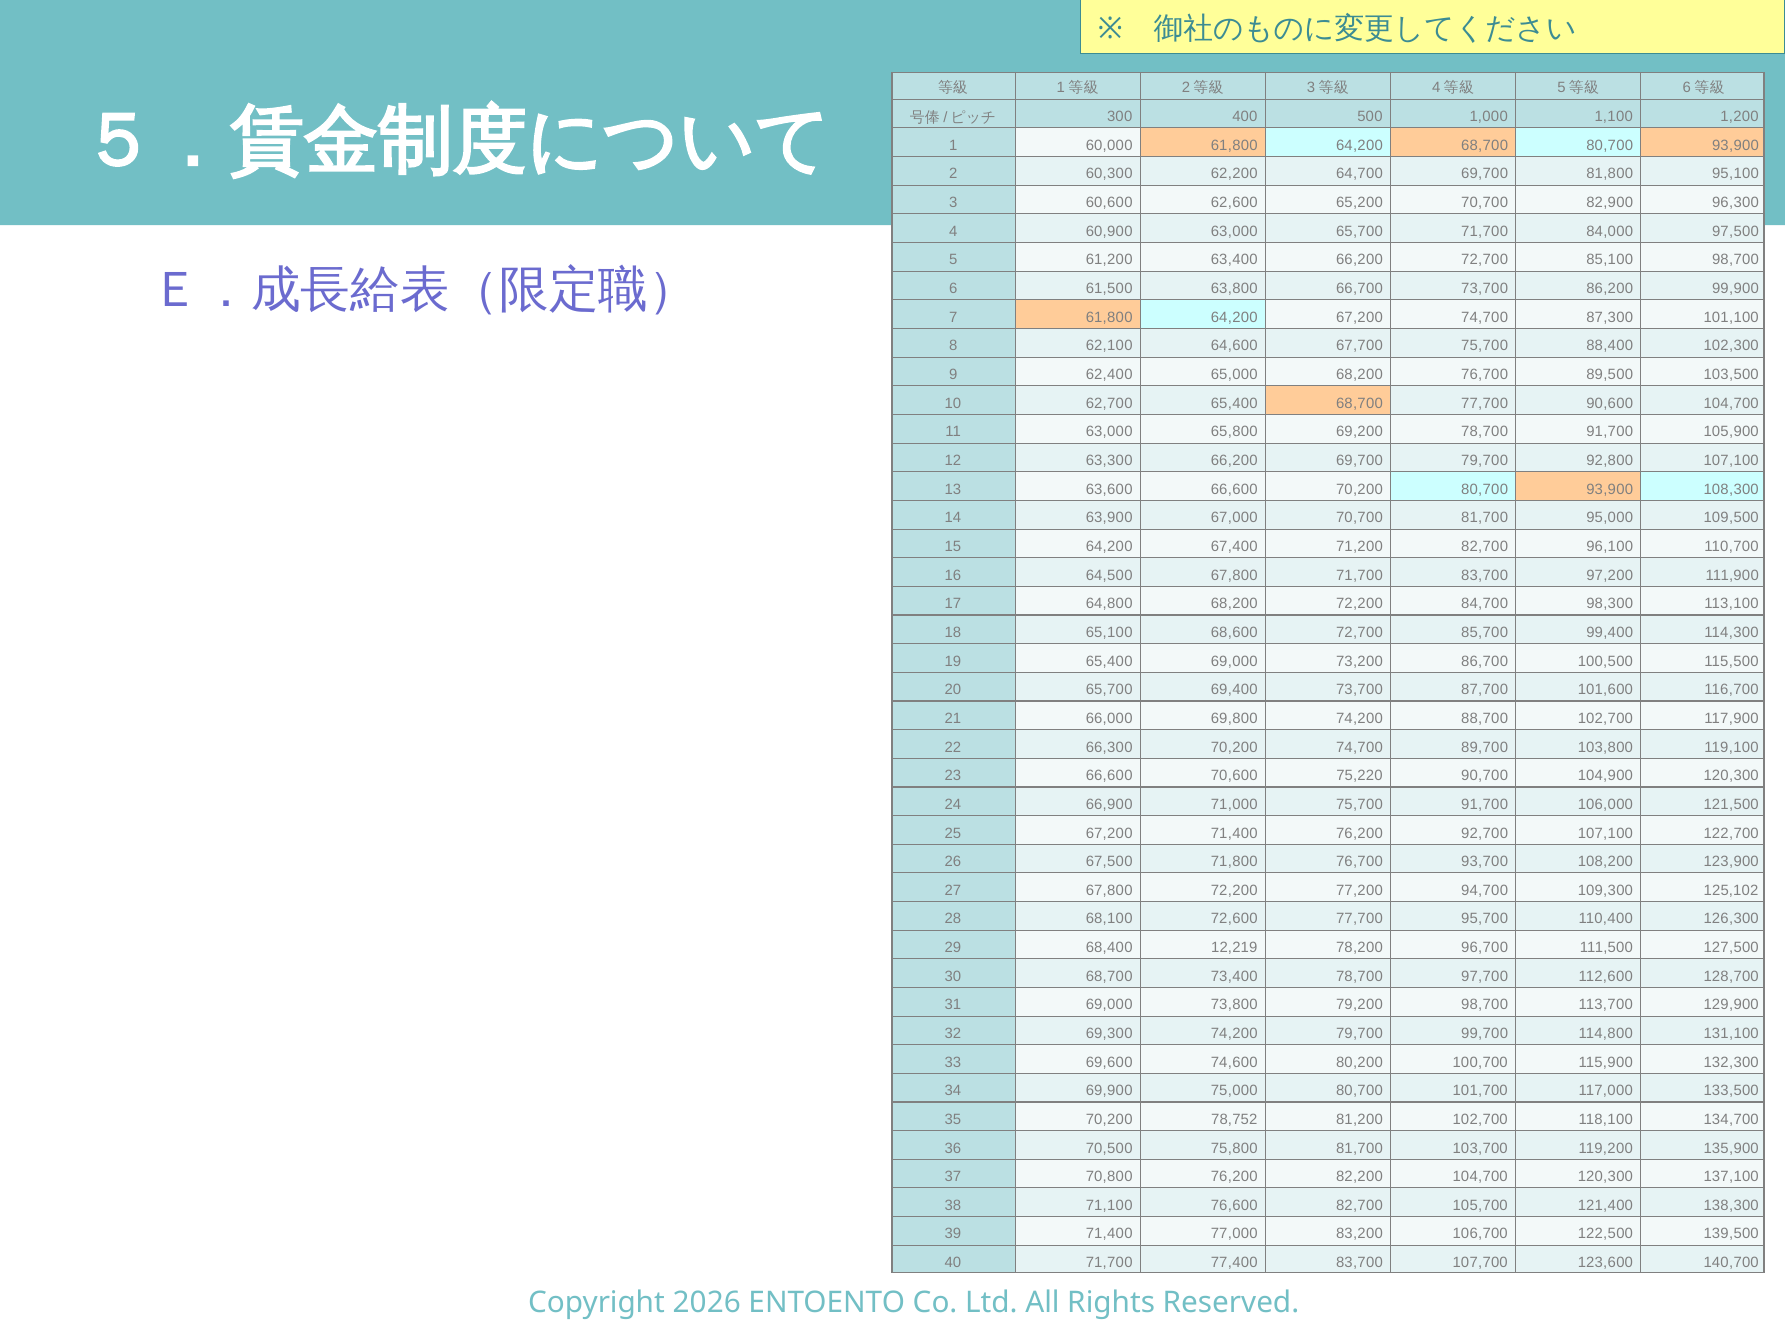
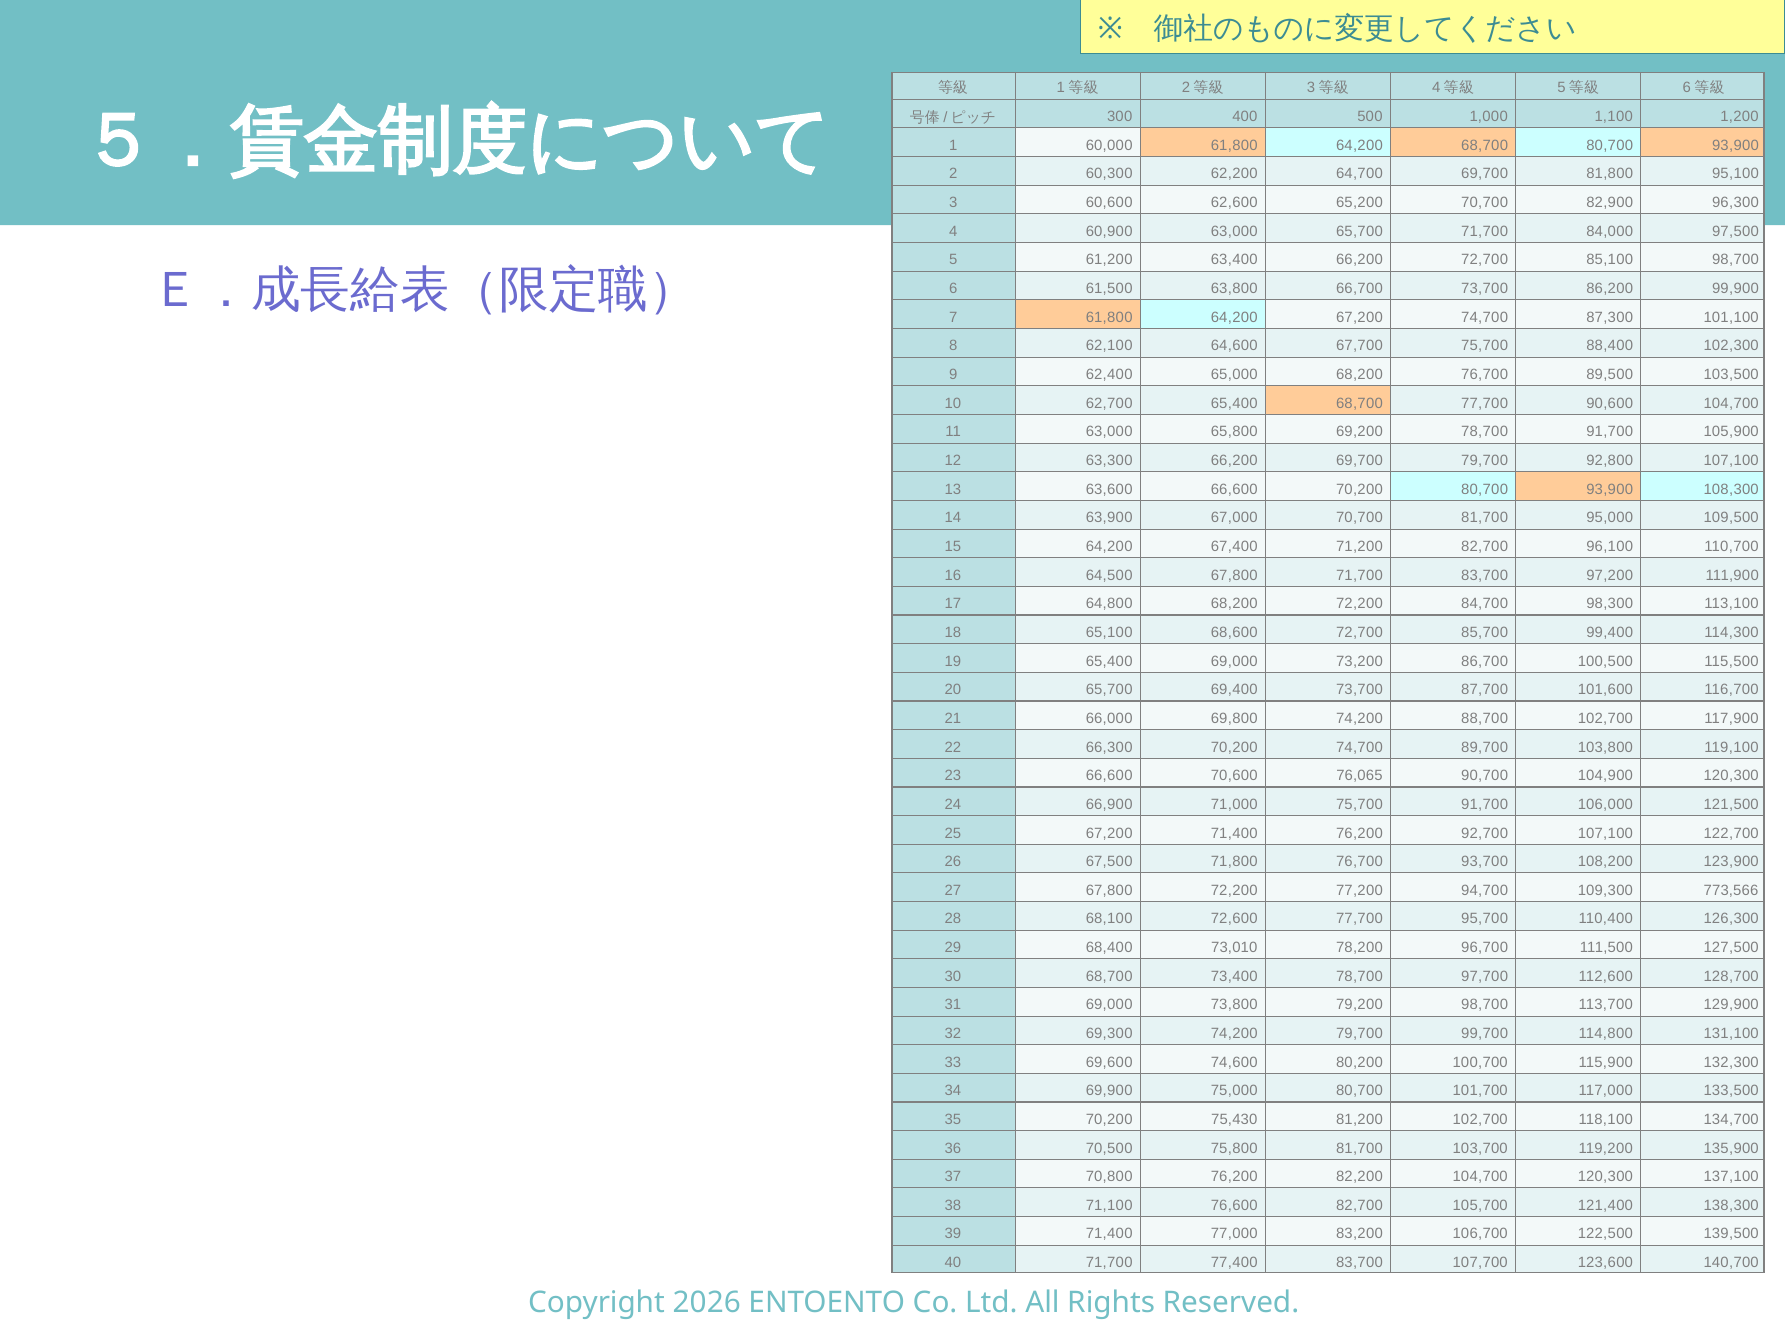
75,220: 75,220 -> 76,065
125,102: 125,102 -> 773,566
12,219: 12,219 -> 73,010
78,752: 78,752 -> 75,430
